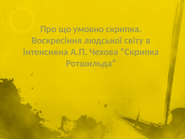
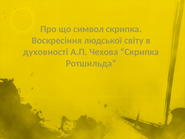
умовно: умовно -> символ
інтенсивна: інтенсивна -> духовності
